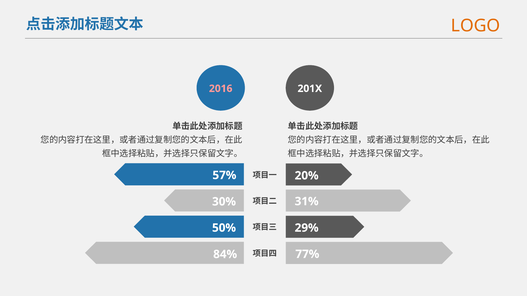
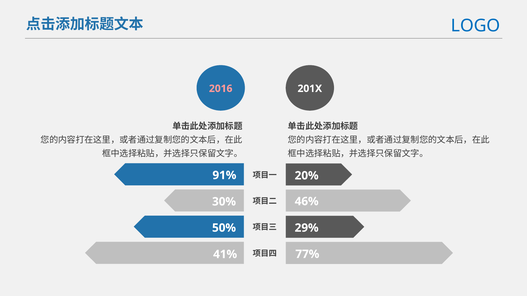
LOGO colour: orange -> blue
57%: 57% -> 91%
31%: 31% -> 46%
84%: 84% -> 41%
